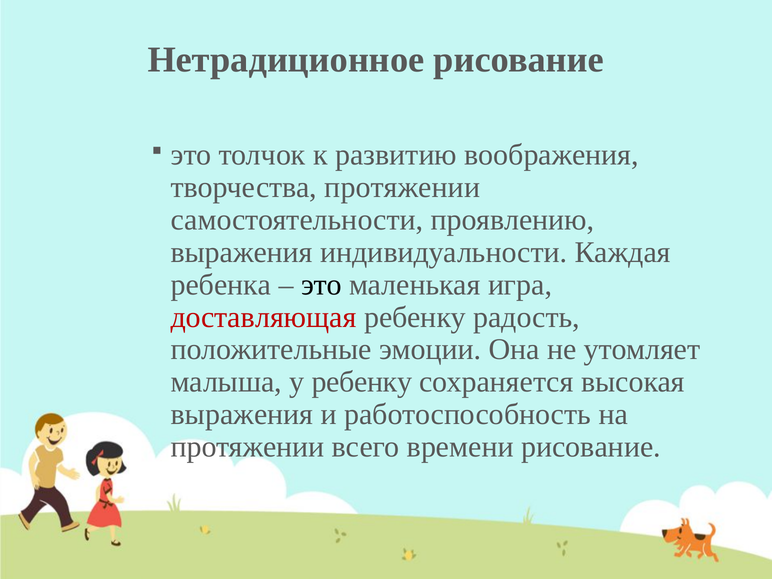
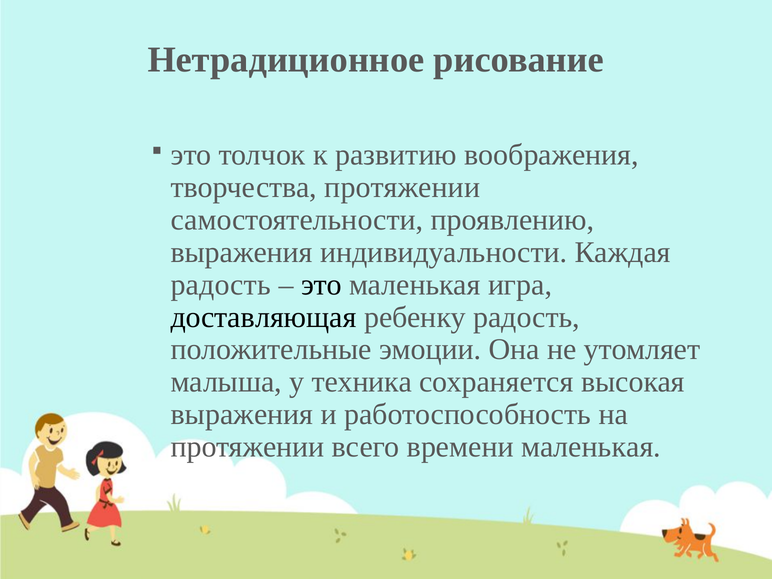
ребенка at (221, 285): ребенка -> радость
доставляющая colour: red -> black
у ребенку: ребенку -> техника
времени рисование: рисование -> маленькая
